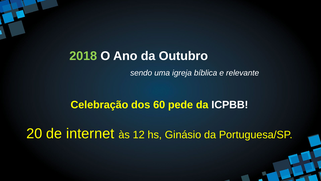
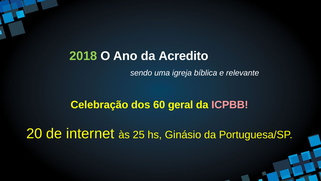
Outubro: Outubro -> Acredito
pede: pede -> geral
ICPBB colour: white -> pink
12: 12 -> 25
